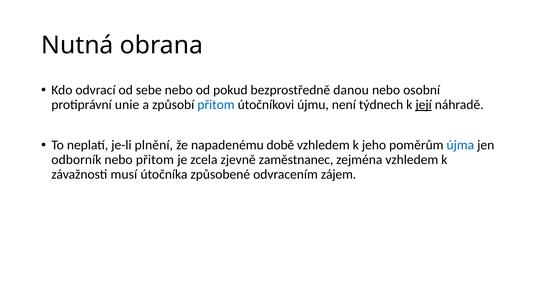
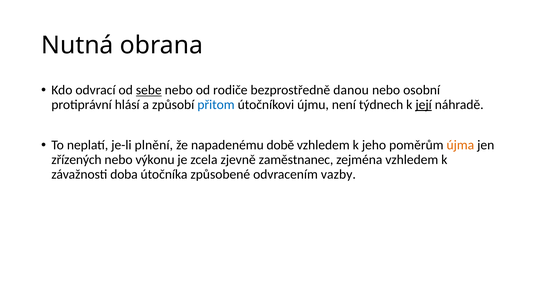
sebe underline: none -> present
pokud: pokud -> rodiče
unie: unie -> hlásí
újma colour: blue -> orange
odborník: odborník -> zřízených
nebo přitom: přitom -> výkonu
musí: musí -> doba
zájem: zájem -> vazby
